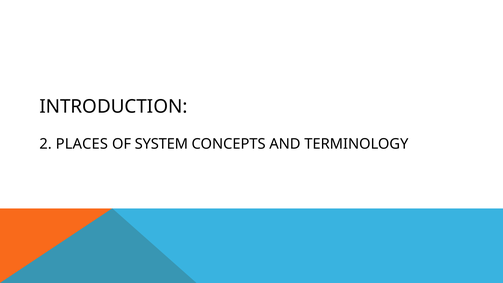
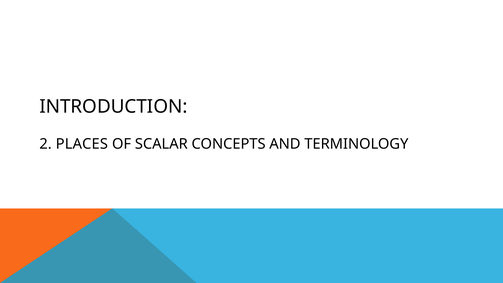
SYSTEM: SYSTEM -> SCALAR
